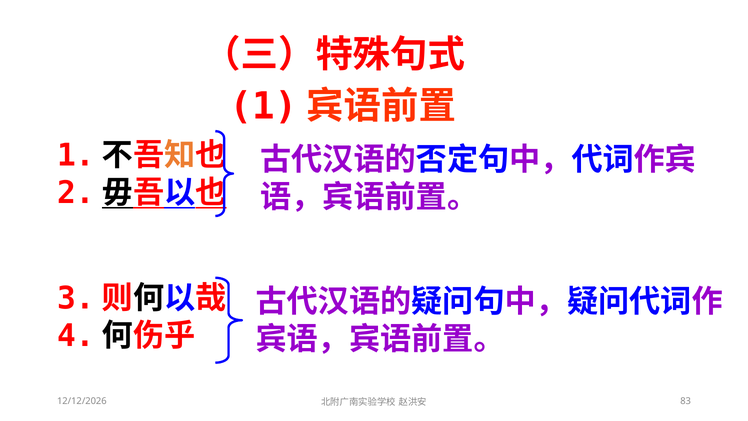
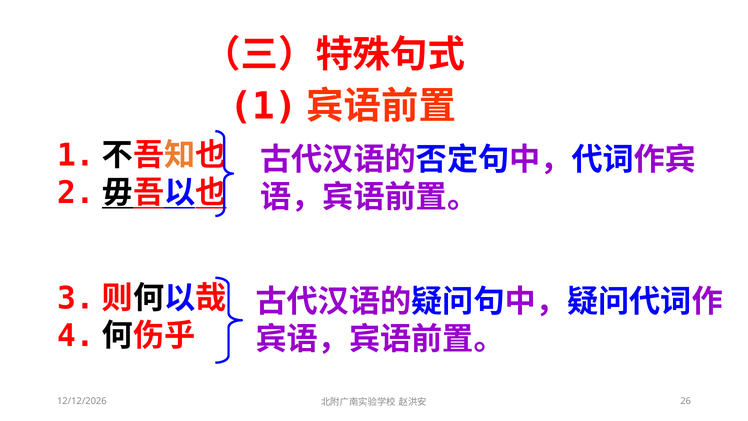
83: 83 -> 26
